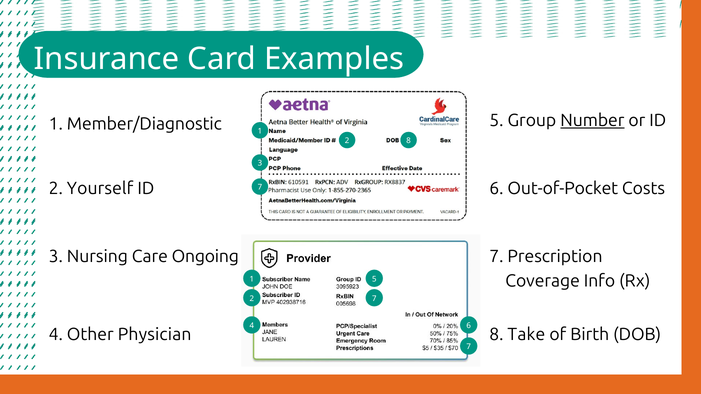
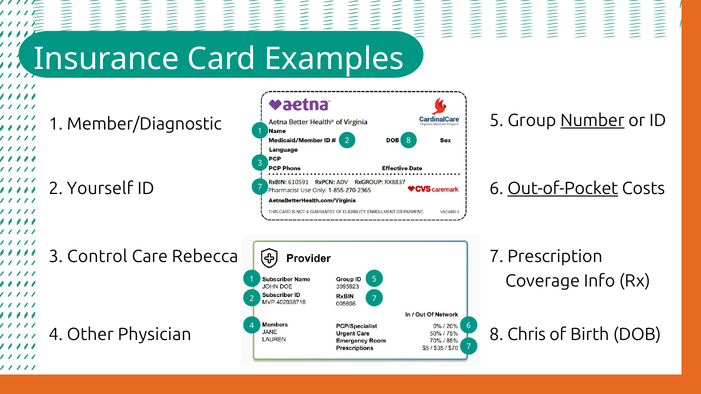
Out-of-Pocket underline: none -> present
Nursing: Nursing -> Control
Ongoing: Ongoing -> Rebecca
Take: Take -> Chris
